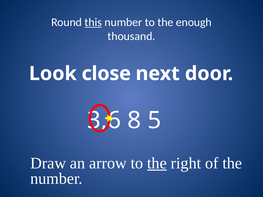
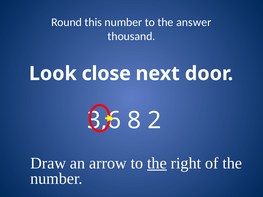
this underline: present -> none
enough: enough -> answer
5: 5 -> 2
